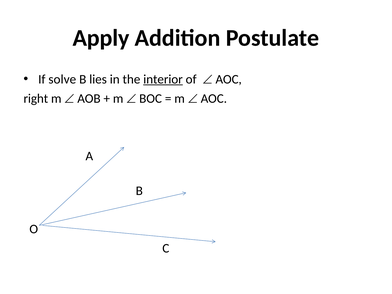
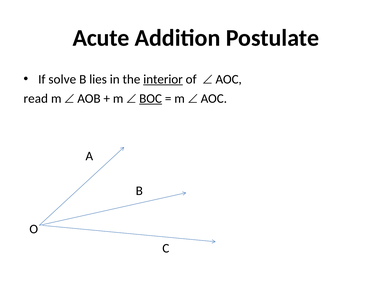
Apply: Apply -> Acute
right: right -> read
BOC underline: none -> present
